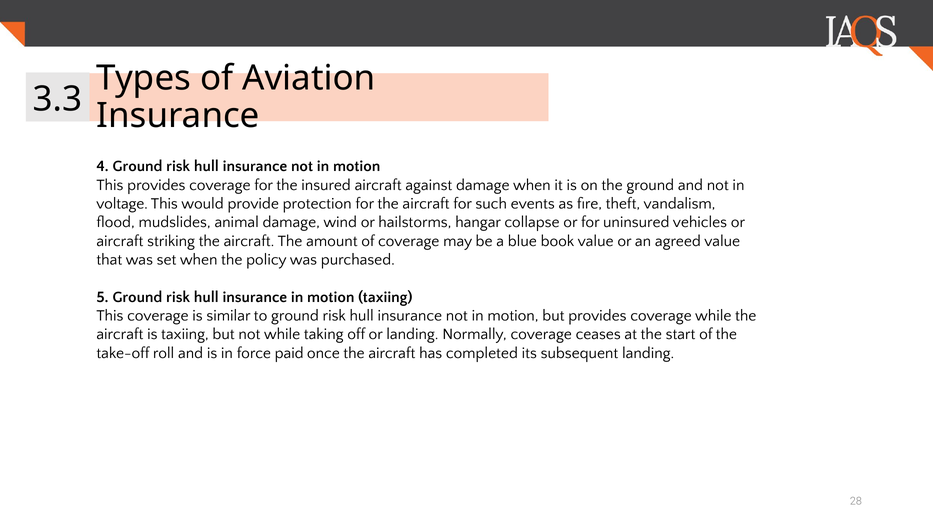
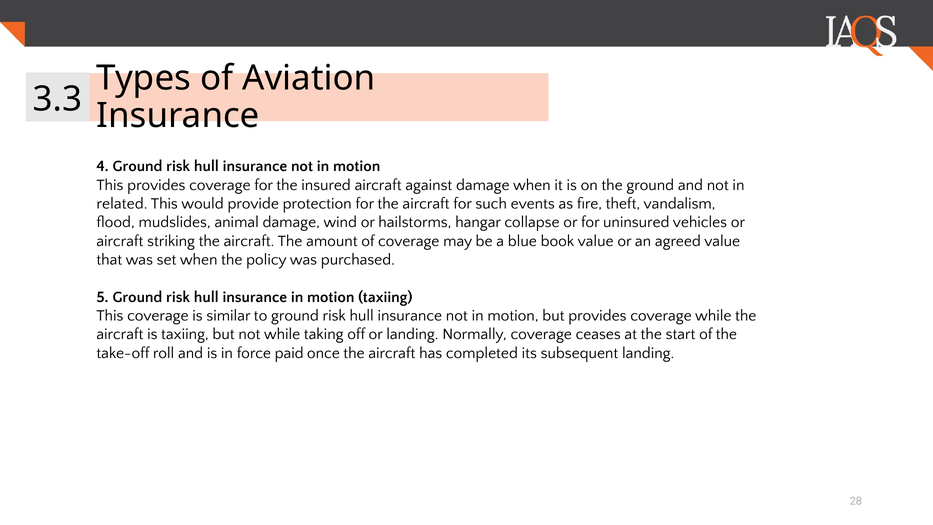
voltage: voltage -> related
